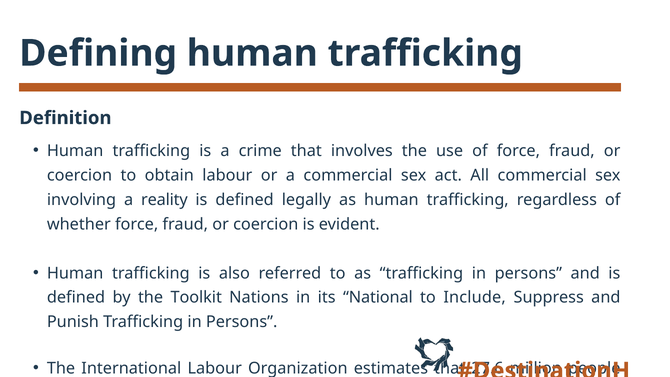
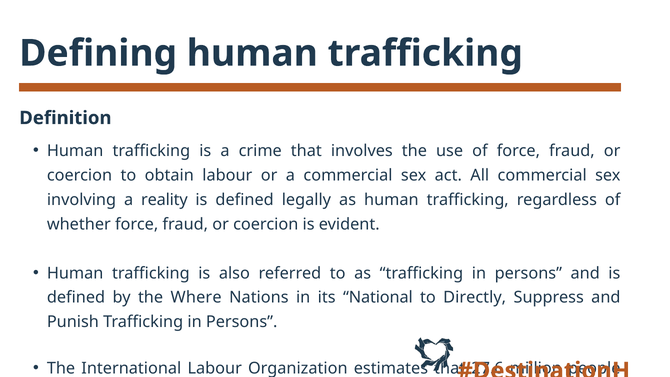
Toolkit: Toolkit -> Where
Include: Include -> Directly
